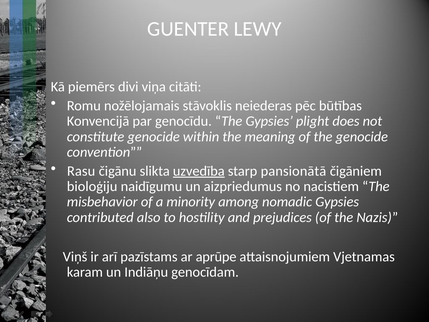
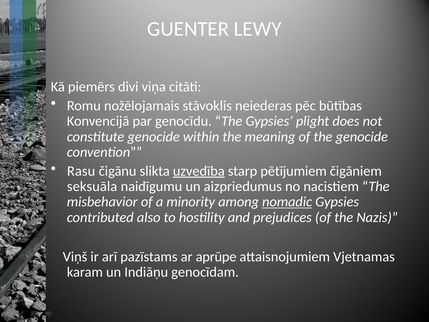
pansionātā: pansionātā -> pētījumiem
bioloģiju: bioloģiju -> seksuāla
nomadic underline: none -> present
